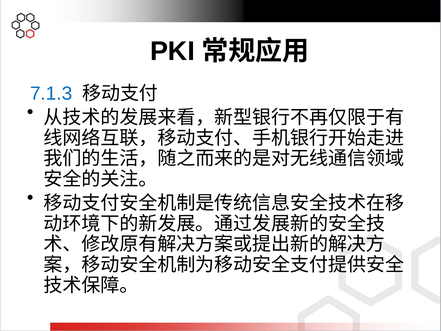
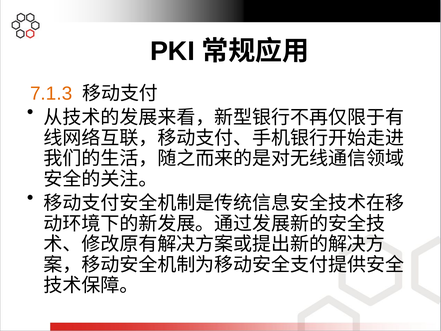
7.1.3 colour: blue -> orange
